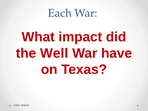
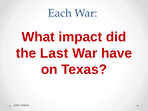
Well: Well -> Last
